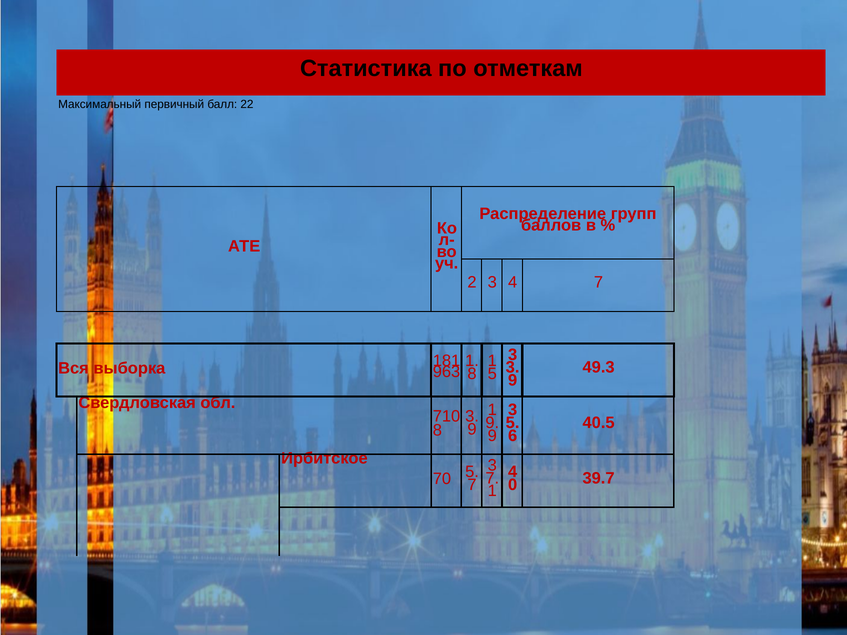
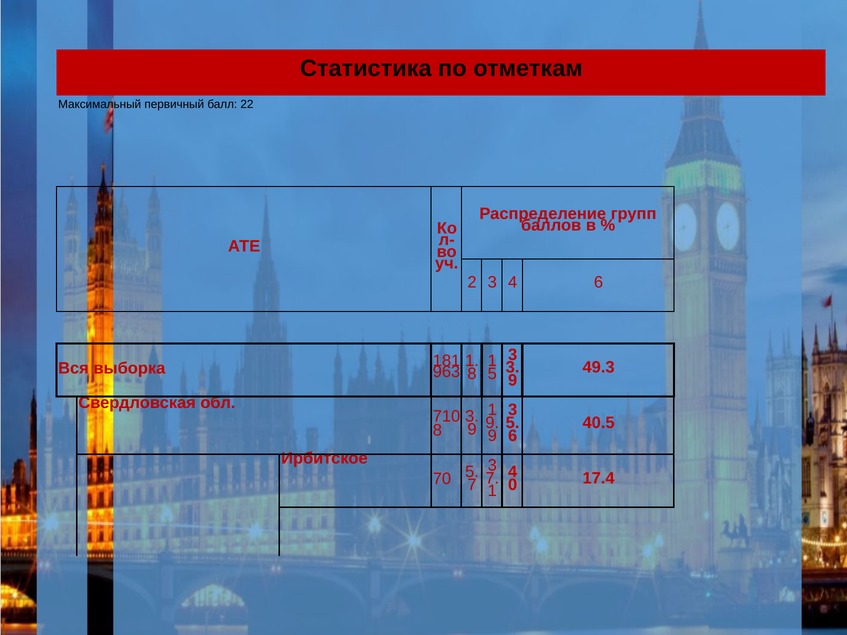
4 7: 7 -> 6
39.7: 39.7 -> 17.4
